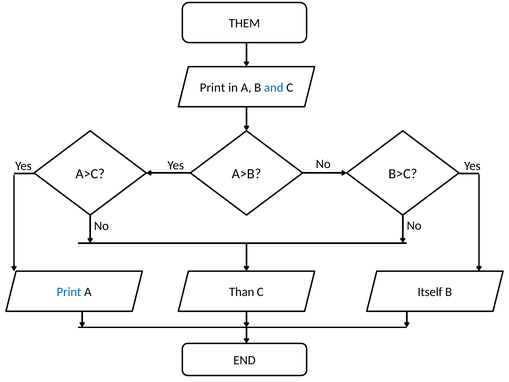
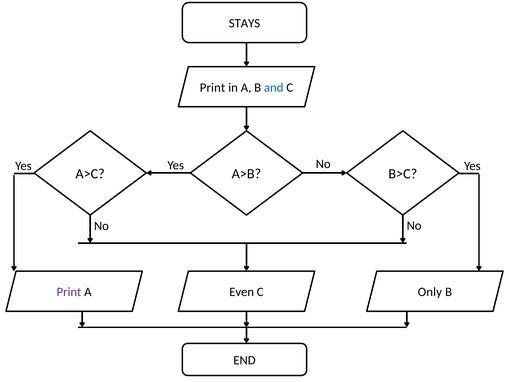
THEM: THEM -> STAYS
Print at (69, 292) colour: blue -> purple
Than: Than -> Even
Itself: Itself -> Only
